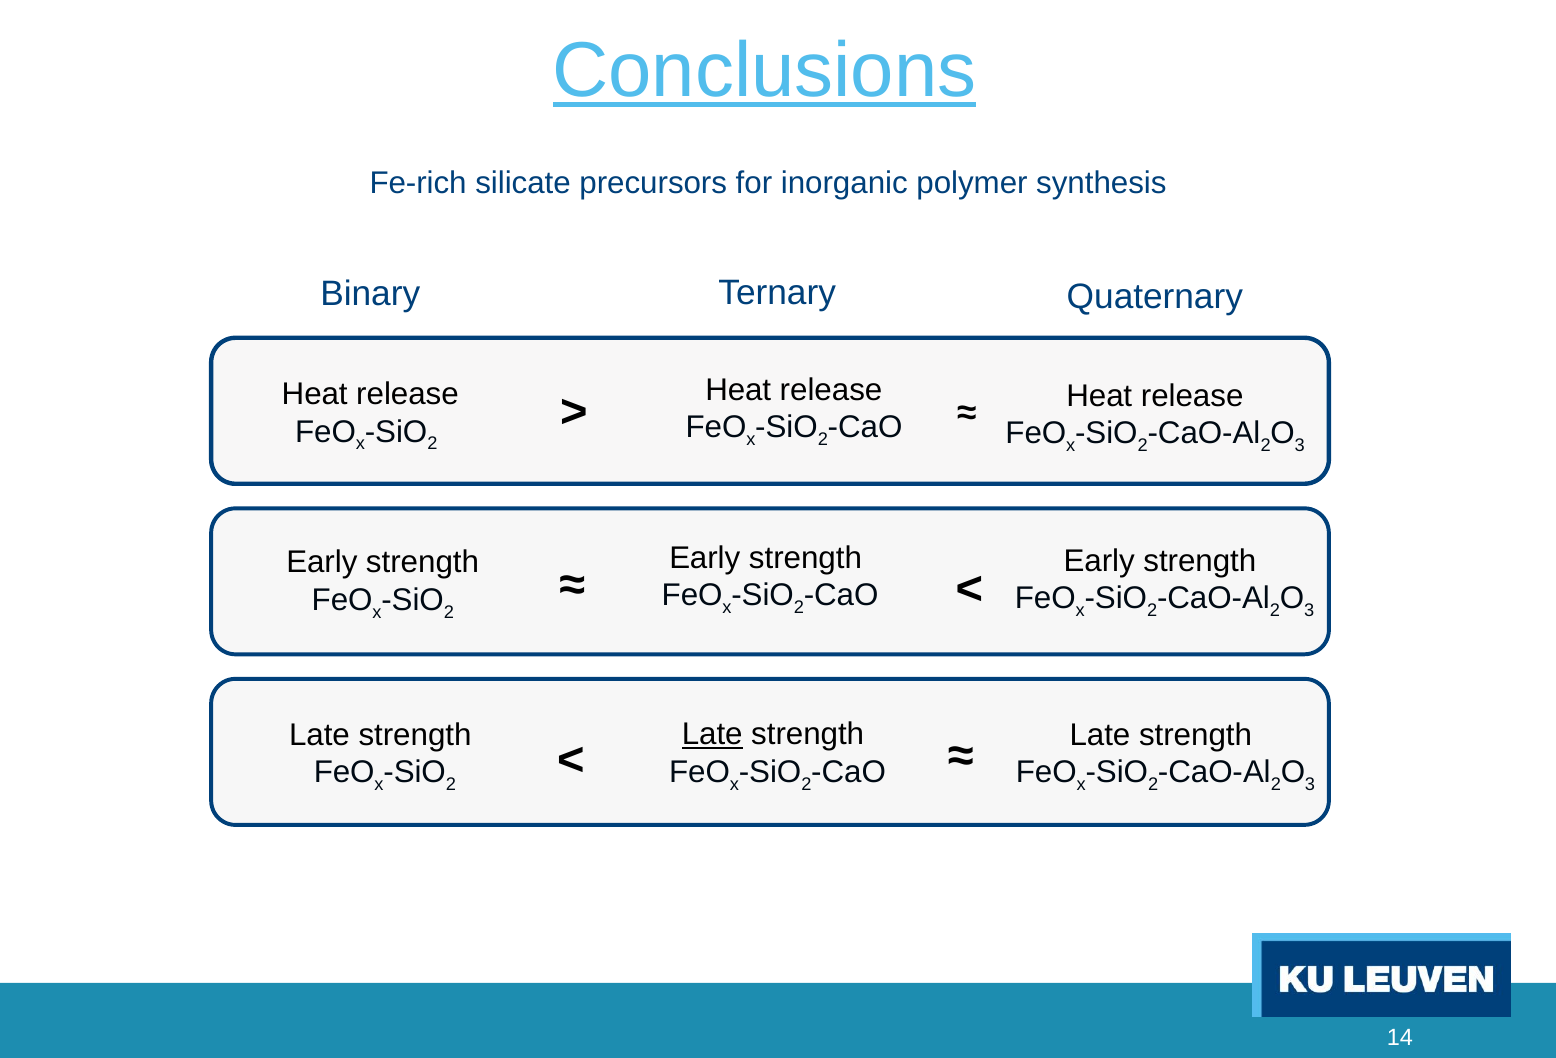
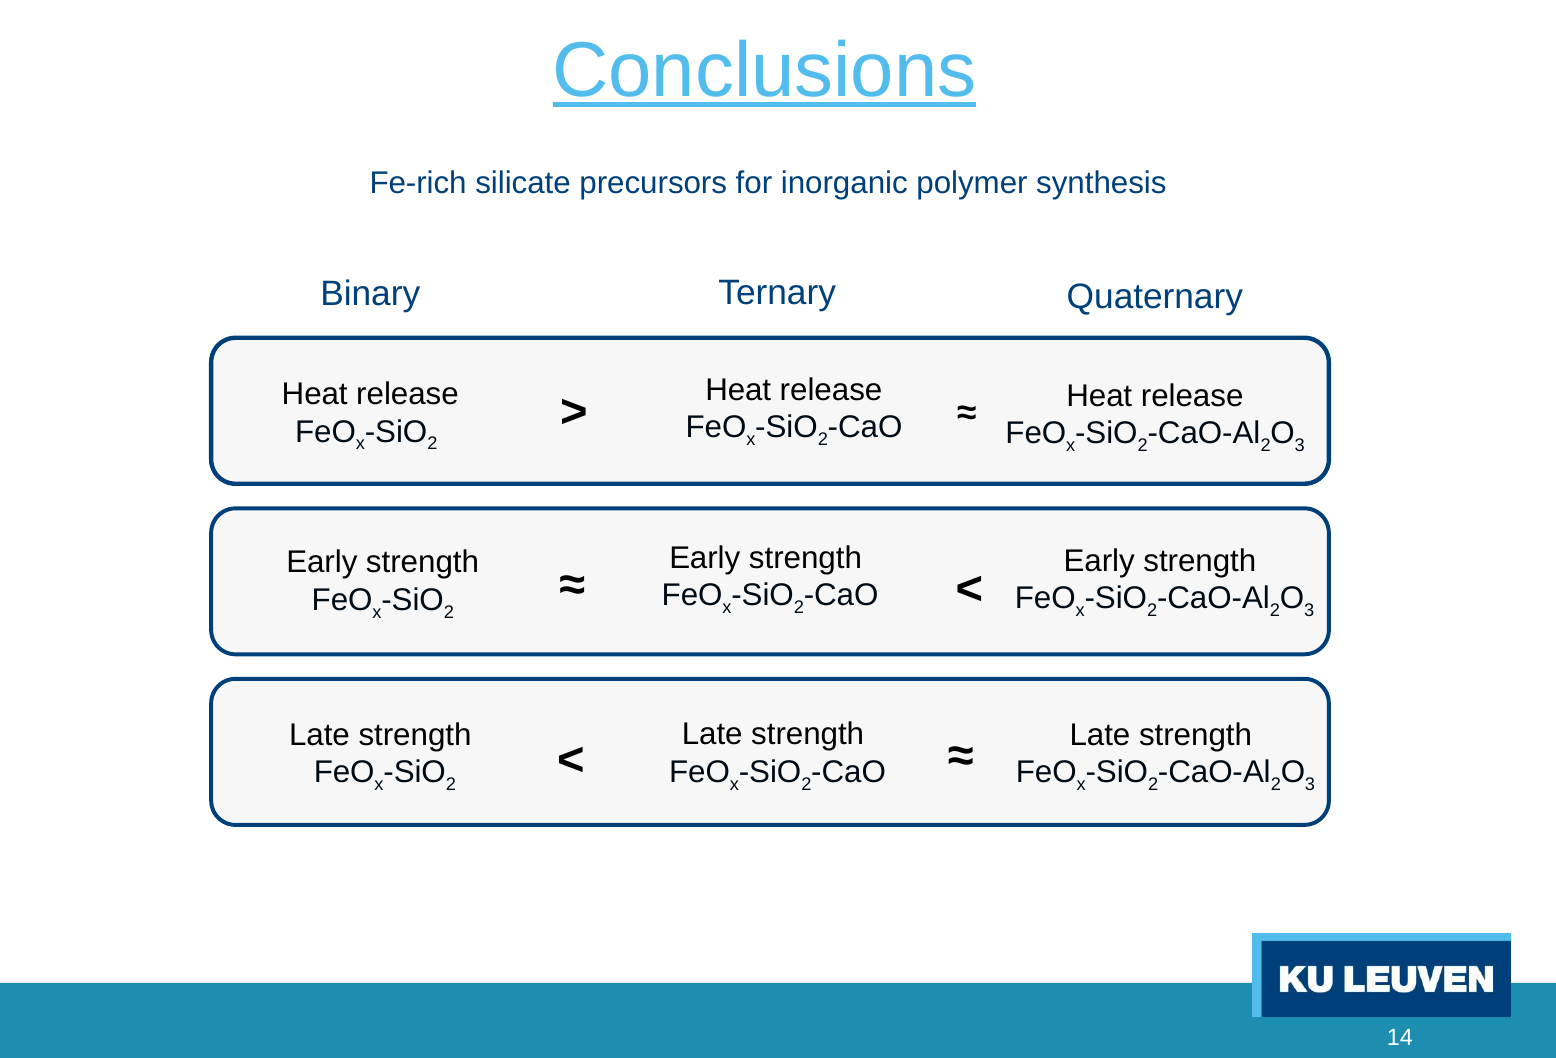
Late at (712, 735) underline: present -> none
